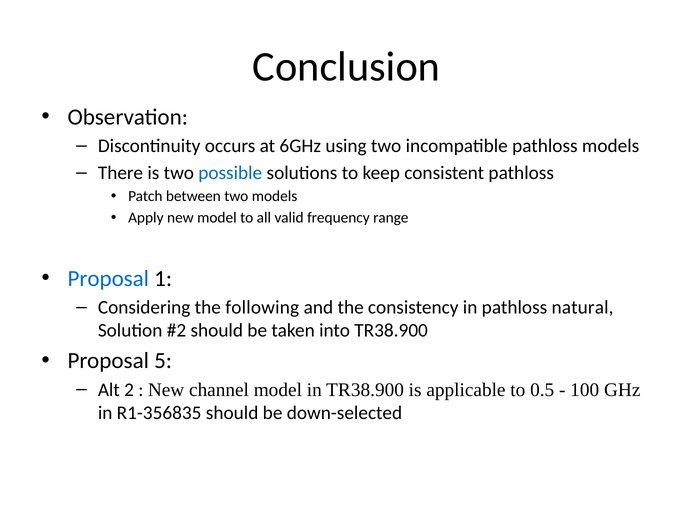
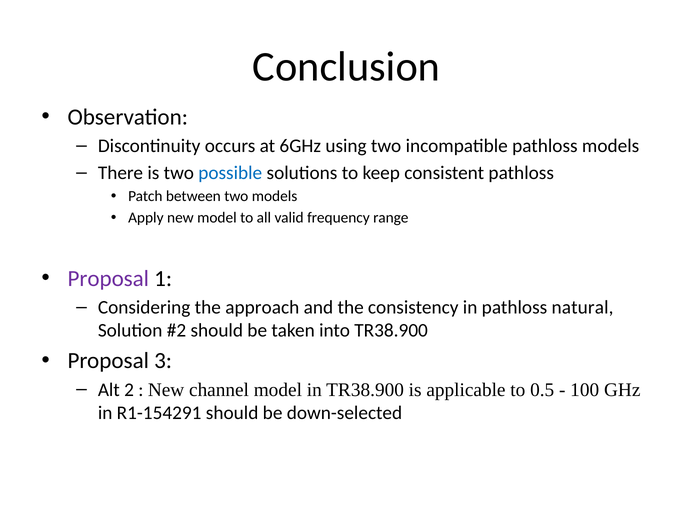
Proposal at (108, 279) colour: blue -> purple
following: following -> approach
5: 5 -> 3
R1-356835: R1-356835 -> R1-154291
